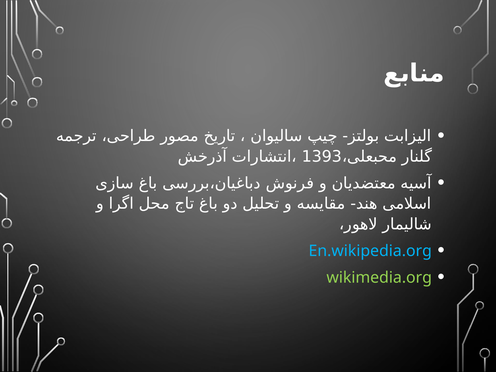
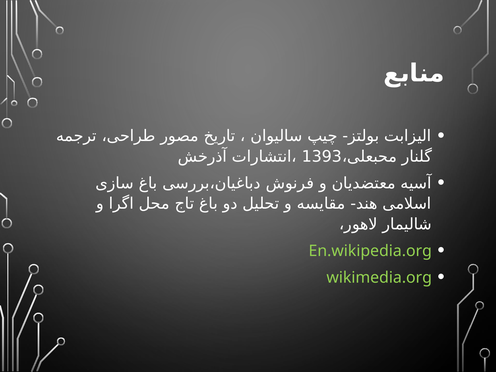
En.wikipedia.org colour: light blue -> light green
